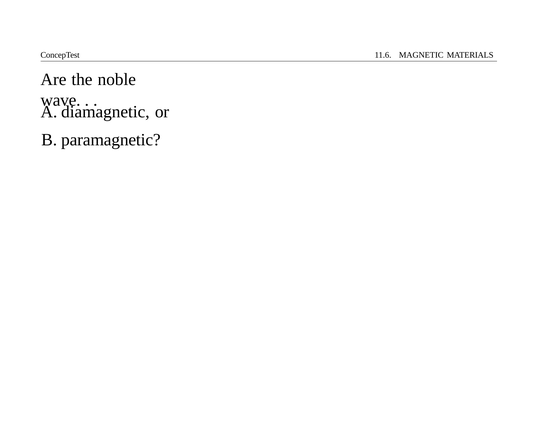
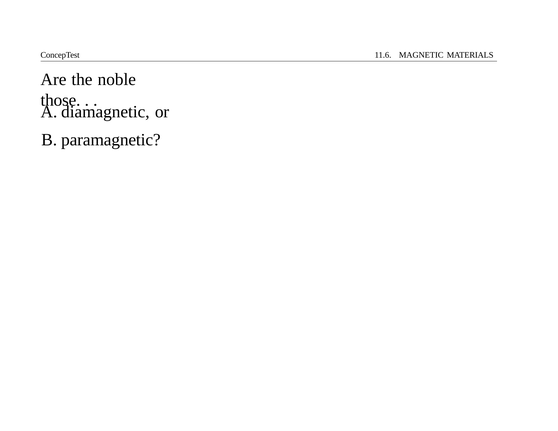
wave: wave -> those
